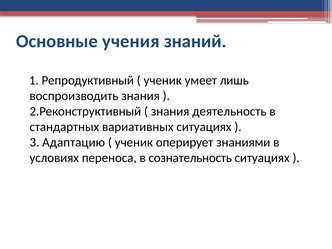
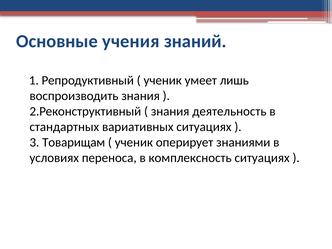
Адаптацию: Адаптацию -> Товарищам
сознательность: сознательность -> комплексность
